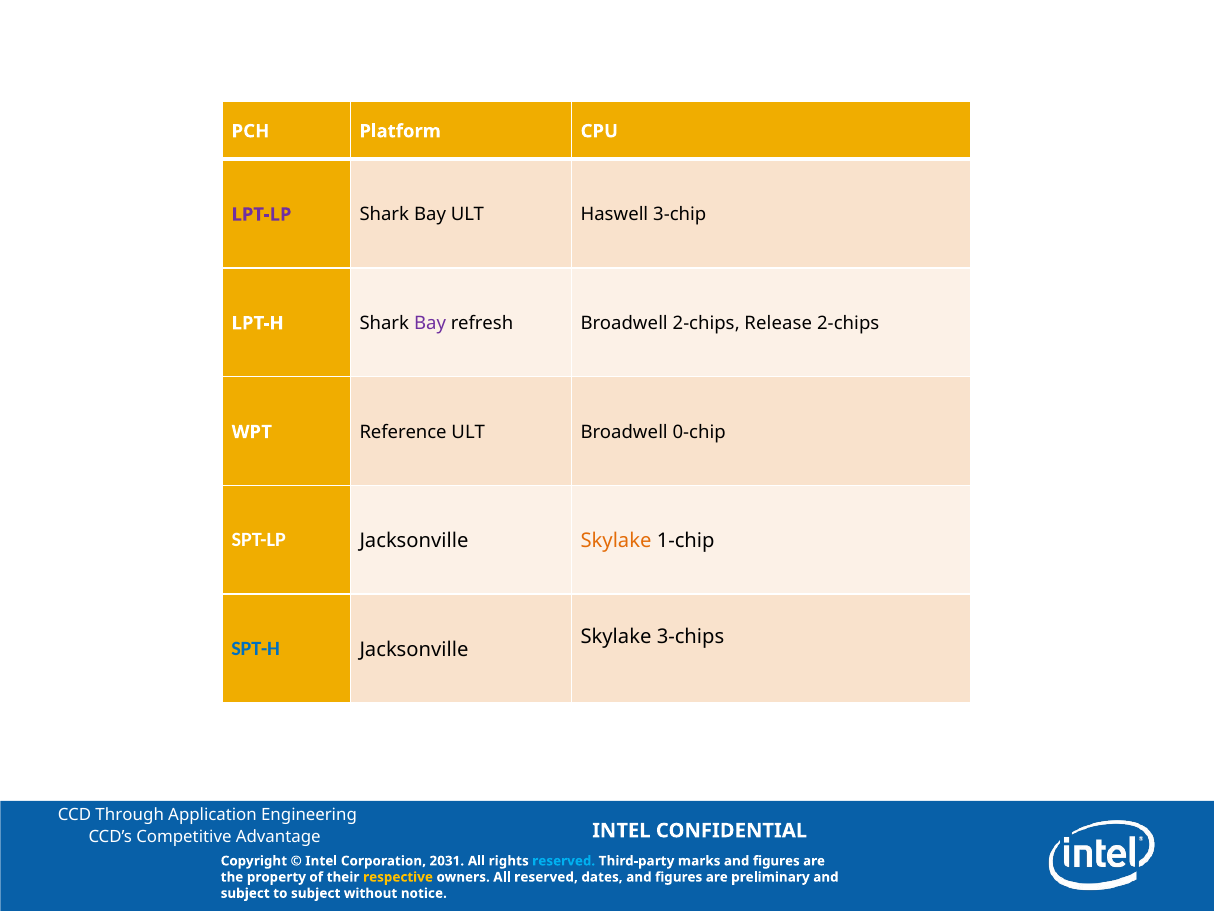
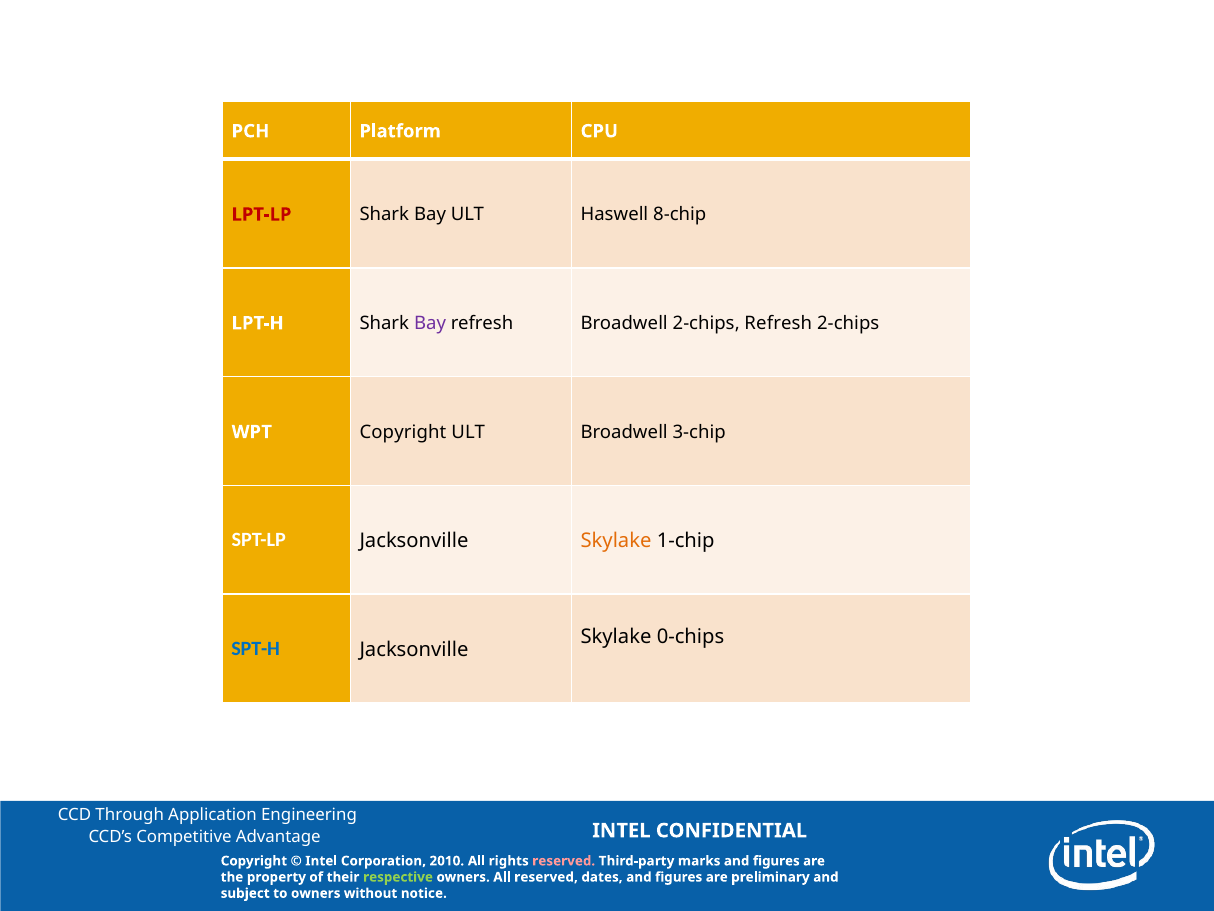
LPT-LP colour: purple -> red
3-chip: 3-chip -> 8-chip
2-chips Release: Release -> Refresh
WPT Reference: Reference -> Copyright
0-chip: 0-chip -> 3-chip
3-chips: 3-chips -> 0-chips
2031: 2031 -> 2010
reserved at (564, 861) colour: light blue -> pink
respective colour: yellow -> light green
to subject: subject -> owners
